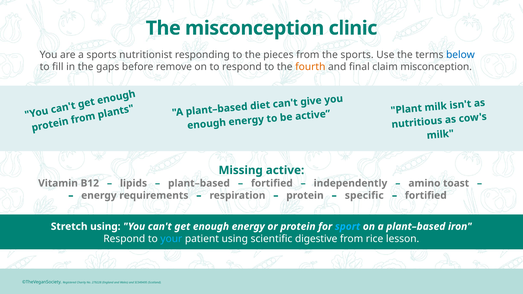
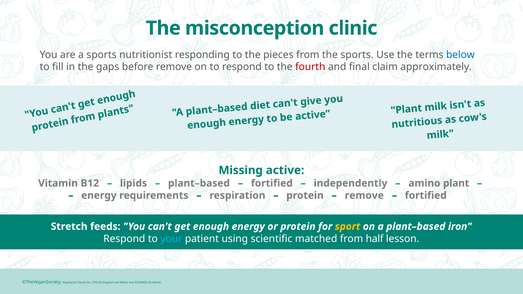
fourth colour: orange -> red
claim misconception: misconception -> approximately
amino toast: toast -> plant
specific at (364, 196): specific -> remove
Stretch using: using -> feeds
sport colour: light blue -> yellow
digestive: digestive -> matched
rice: rice -> half
